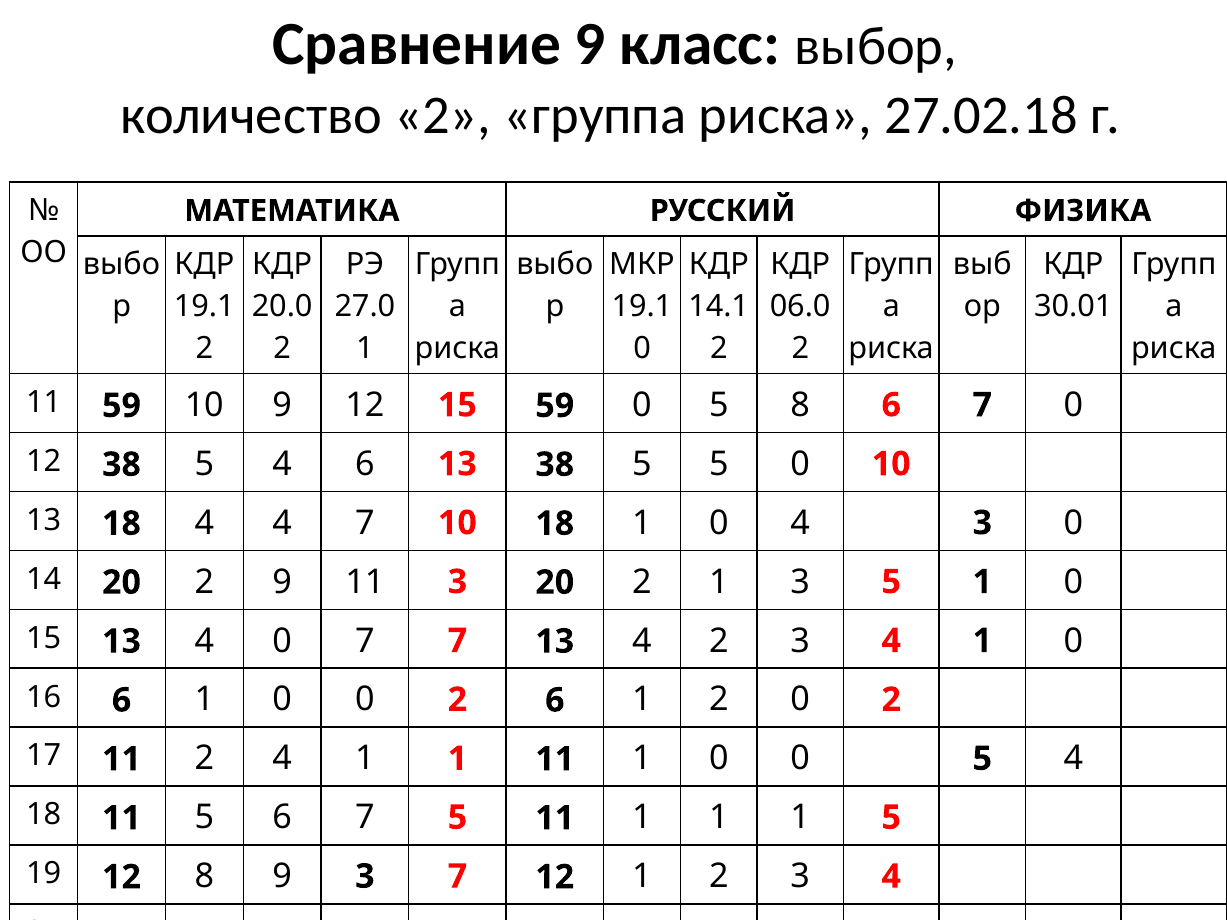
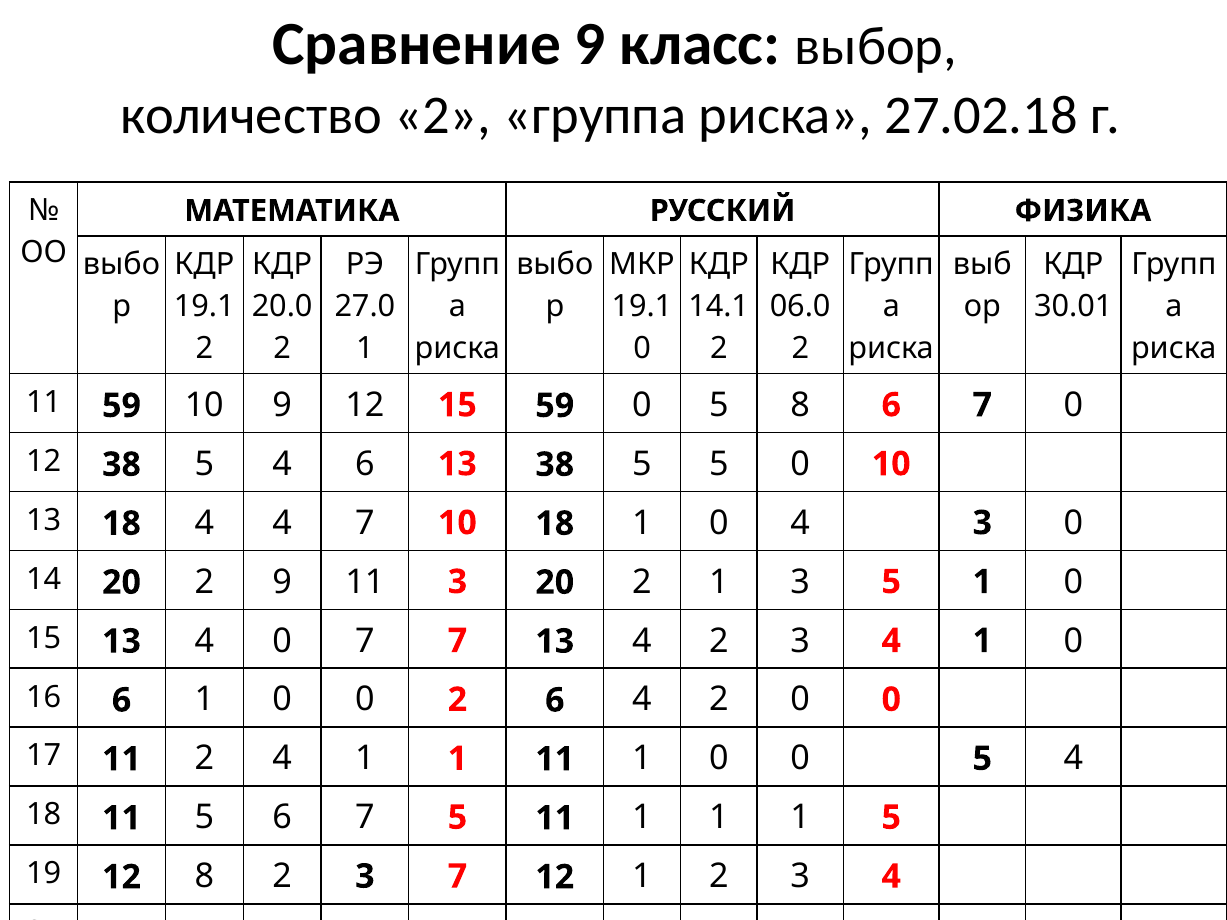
2 6 1: 1 -> 4
2 0 2: 2 -> 0
8 9: 9 -> 2
